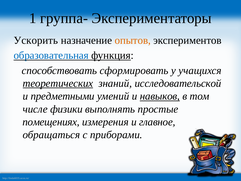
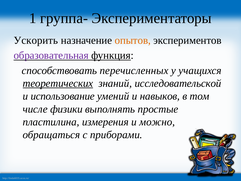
образовательная colour: blue -> purple
сформировать: сформировать -> перечисленных
предметными: предметными -> использование
навыков underline: present -> none
помещениях: помещениях -> пластилина
главное: главное -> можно
